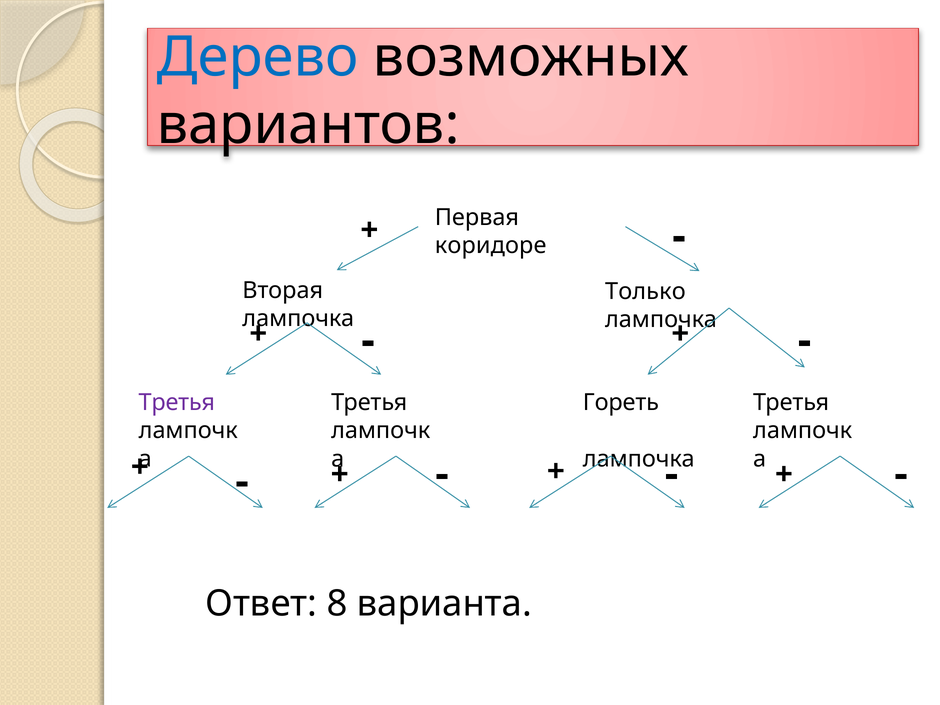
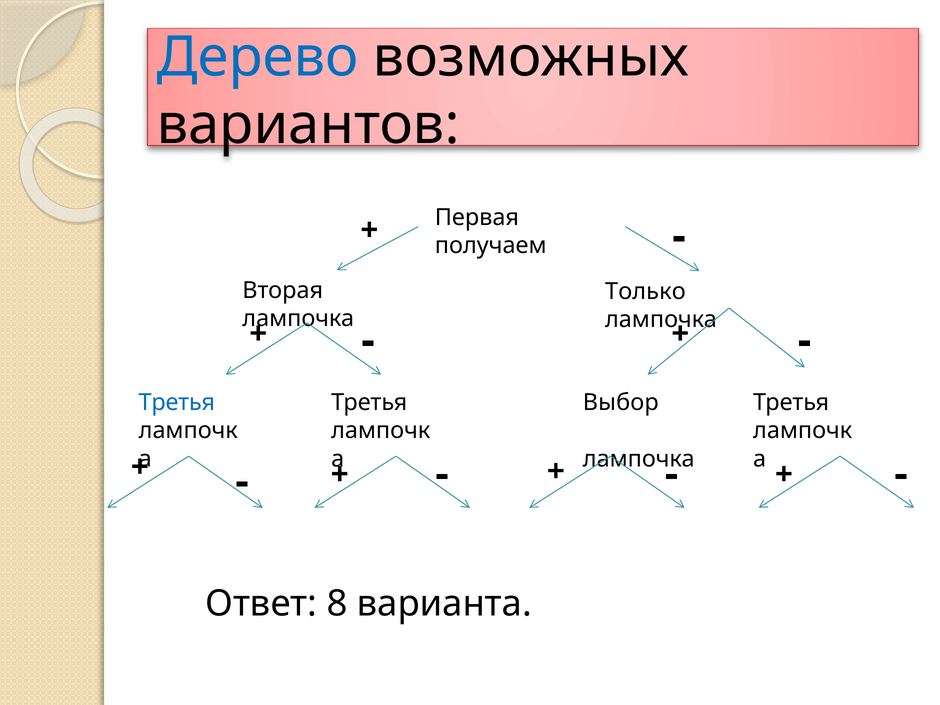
коридоре: коридоре -> получаем
Третья at (177, 402) colour: purple -> blue
Гореть: Гореть -> Выбор
